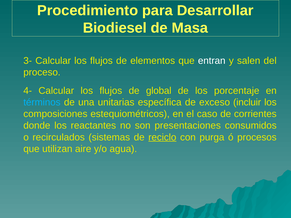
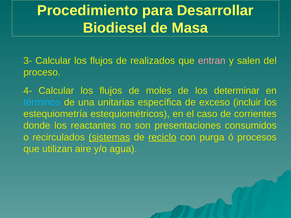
elementos: elementos -> realizados
entran colour: white -> pink
global: global -> moles
porcentaje: porcentaje -> determinar
composiciones: composiciones -> estequiometría
sistemas underline: none -> present
